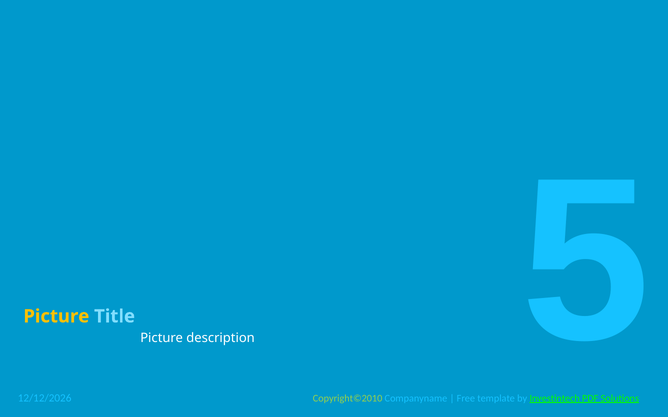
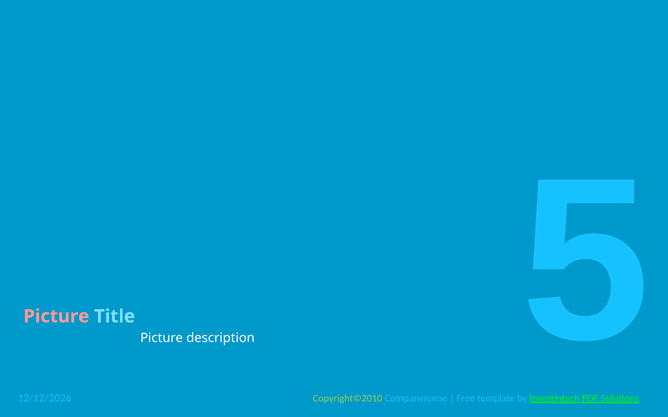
Picture at (56, 317) colour: yellow -> pink
